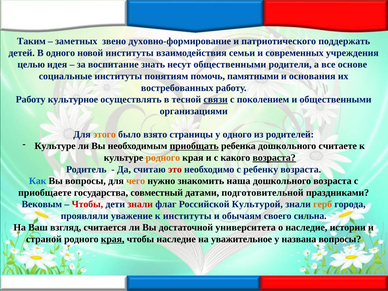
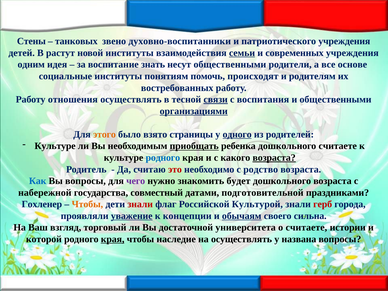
Таким: Таким -> Стены
заметных: заметных -> танковых
духовно-формирование: духовно-формирование -> духовно-воспитанники
патриотического поддержать: поддержать -> учреждения
В одного: одного -> растут
семьи underline: none -> present
целью: целью -> одним
памятными: памятными -> происходят
основания: основания -> родителям
культурное: культурное -> отношения
поколением: поколением -> воспитания
организациями underline: none -> present
одного at (237, 134) underline: none -> present
родного at (163, 158) colour: orange -> blue
ребенку: ребенку -> родство
чего colour: orange -> purple
наша: наша -> будет
приобщаете: приобщаете -> набережной
Вековым: Вековым -> Гохленер
Чтобы at (87, 204) colour: red -> orange
герб colour: orange -> red
уважение underline: none -> present
к институты: институты -> концепции
обычаям underline: none -> present
считается: считается -> торговый
о наследие: наследие -> считаете
страной: страной -> которой
на уважительное: уважительное -> осуществлять
